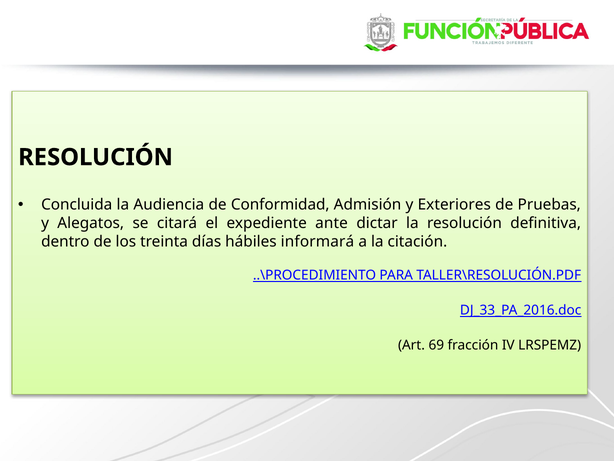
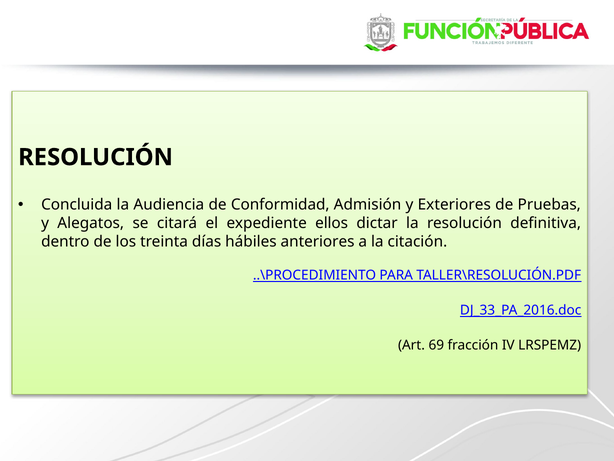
ante: ante -> ellos
informará: informará -> anteriores
